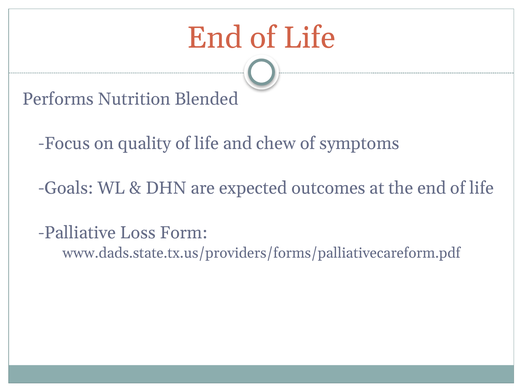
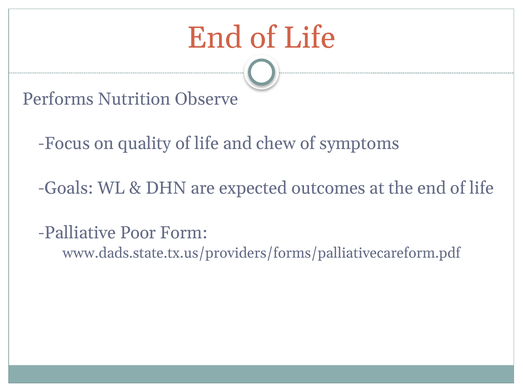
Blended: Blended -> Observe
Loss: Loss -> Poor
